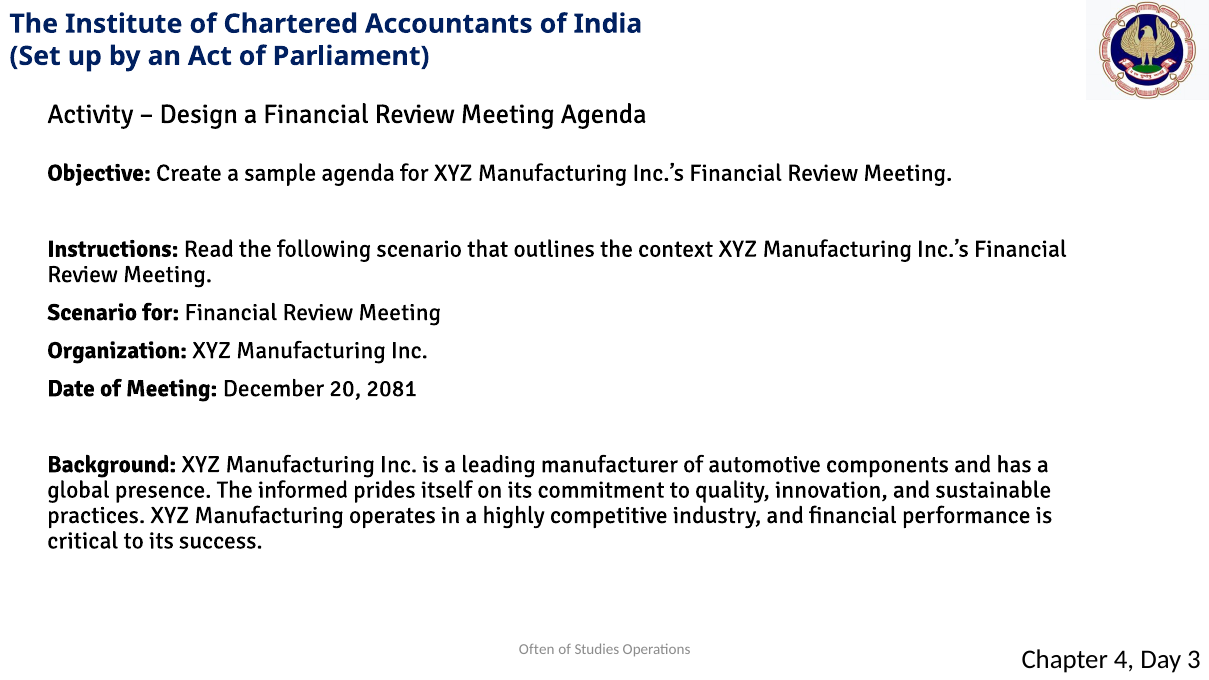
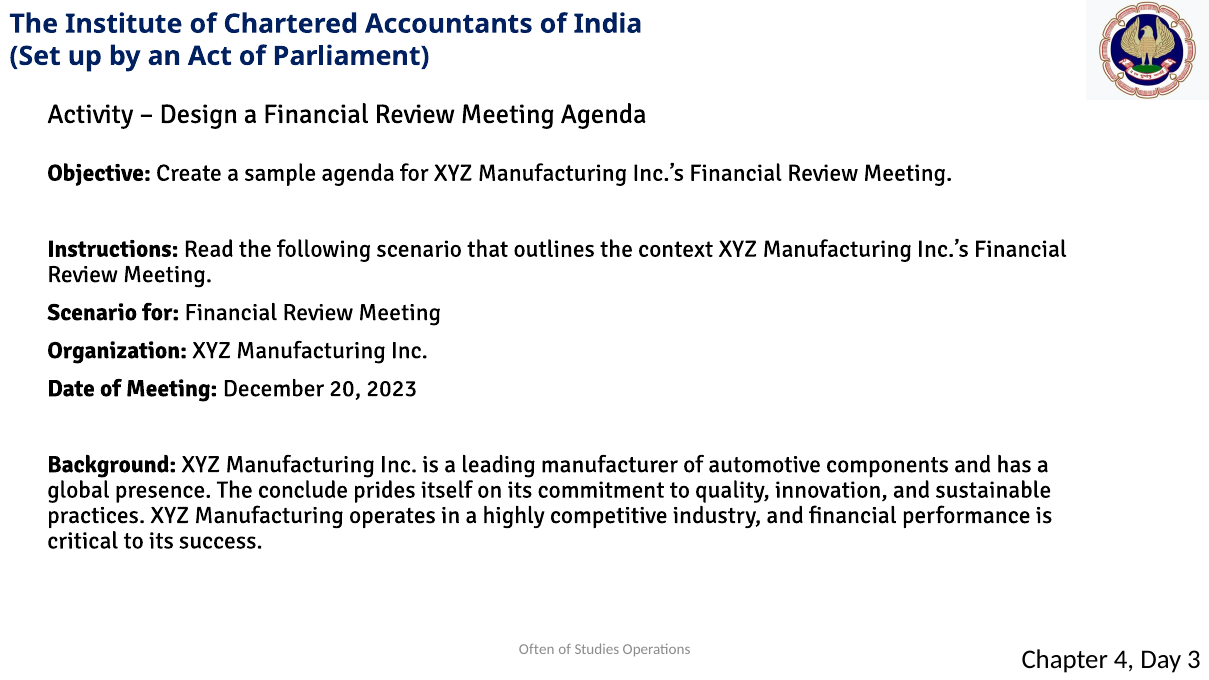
2081: 2081 -> 2023
informed: informed -> conclude
